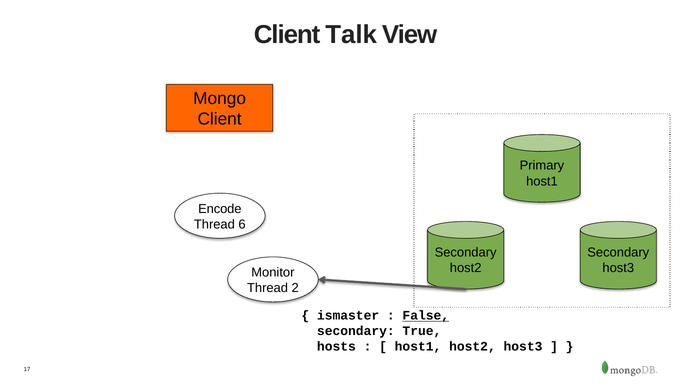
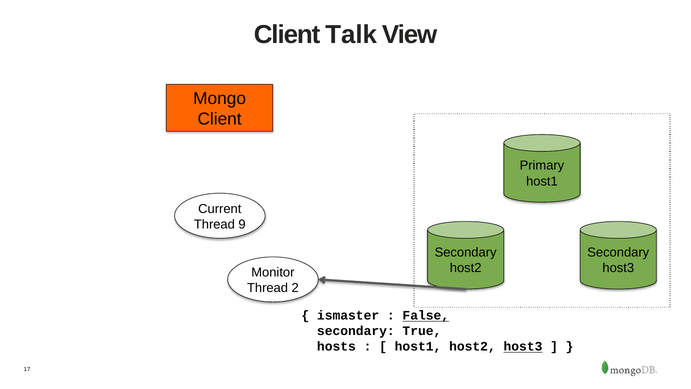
Encode: Encode -> Current
6: 6 -> 9
host3 at (523, 346) underline: none -> present
